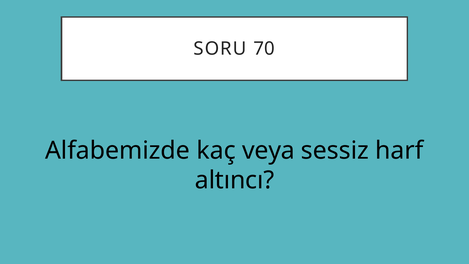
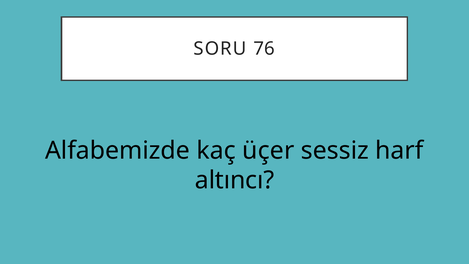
70: 70 -> 76
veya: veya -> üçer
